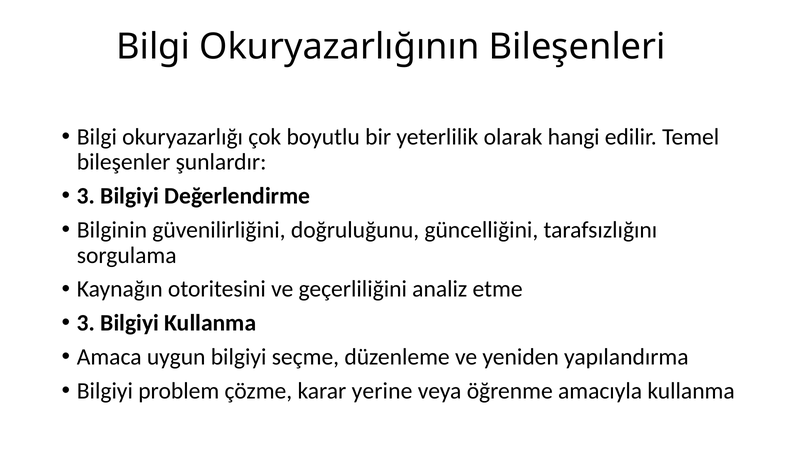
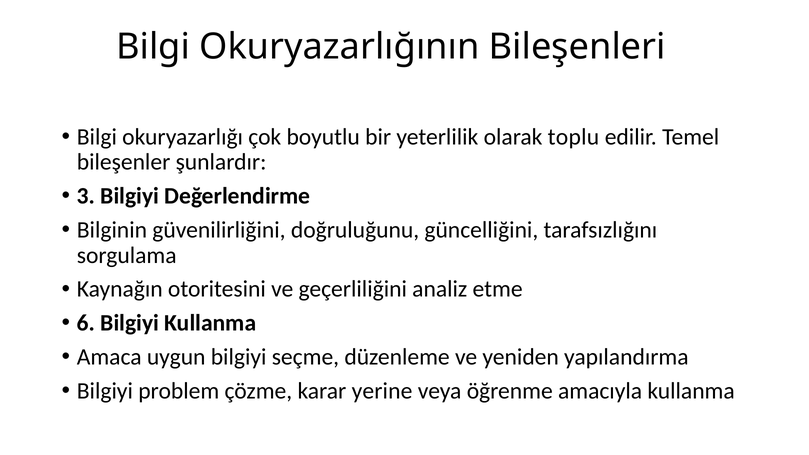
hangi: hangi -> toplu
3 at (86, 323): 3 -> 6
